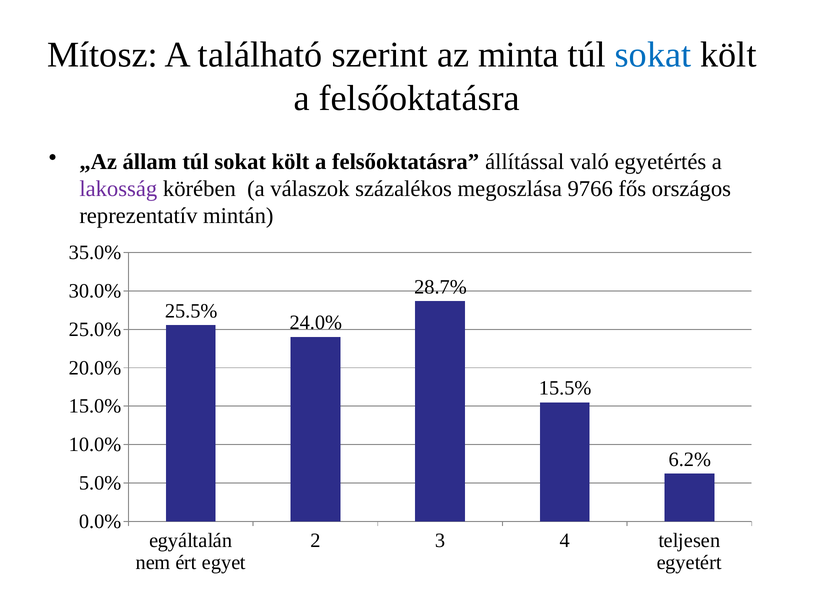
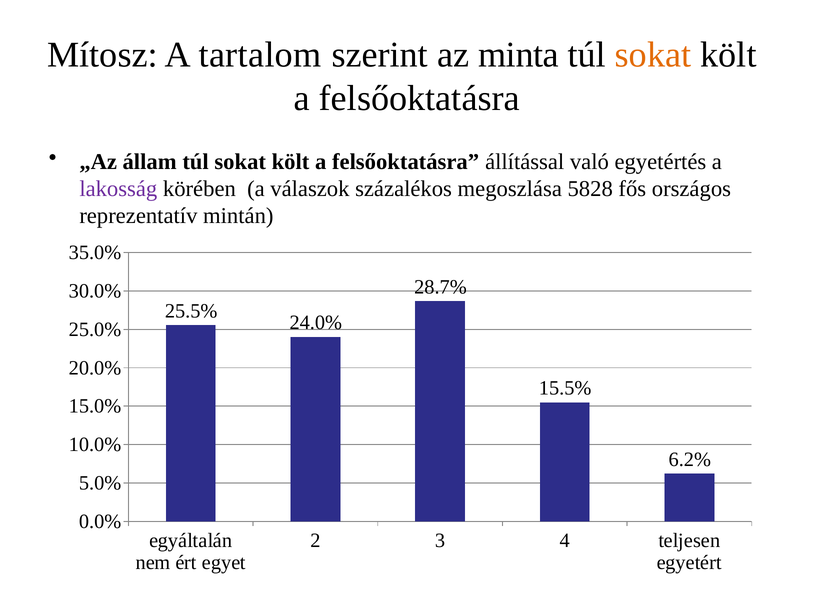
található: található -> tartalom
sokat at (653, 55) colour: blue -> orange
9766: 9766 -> 5828
